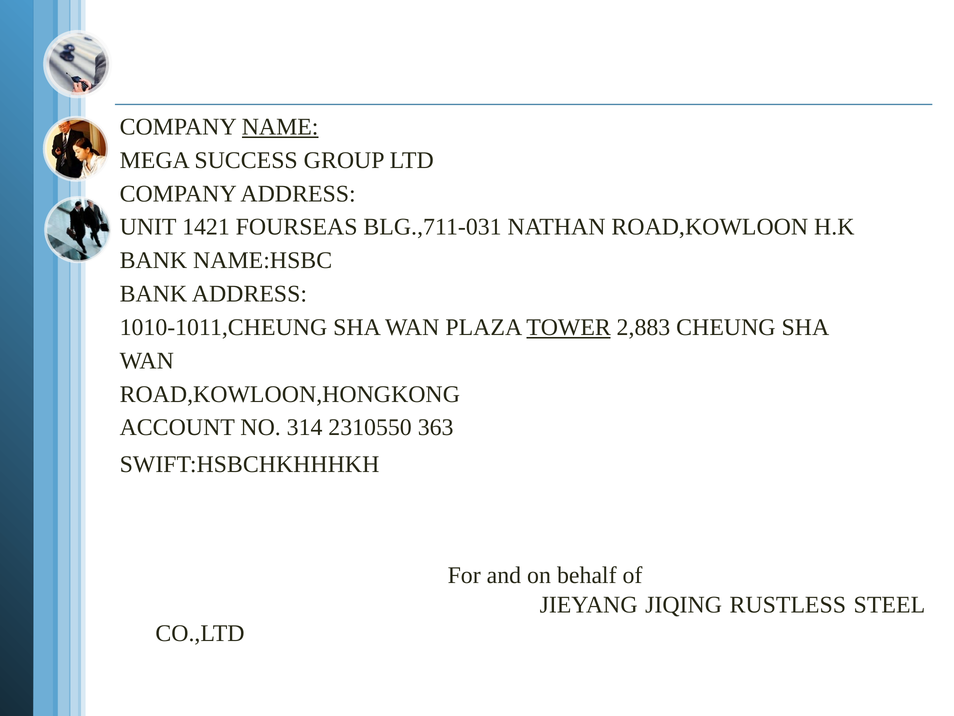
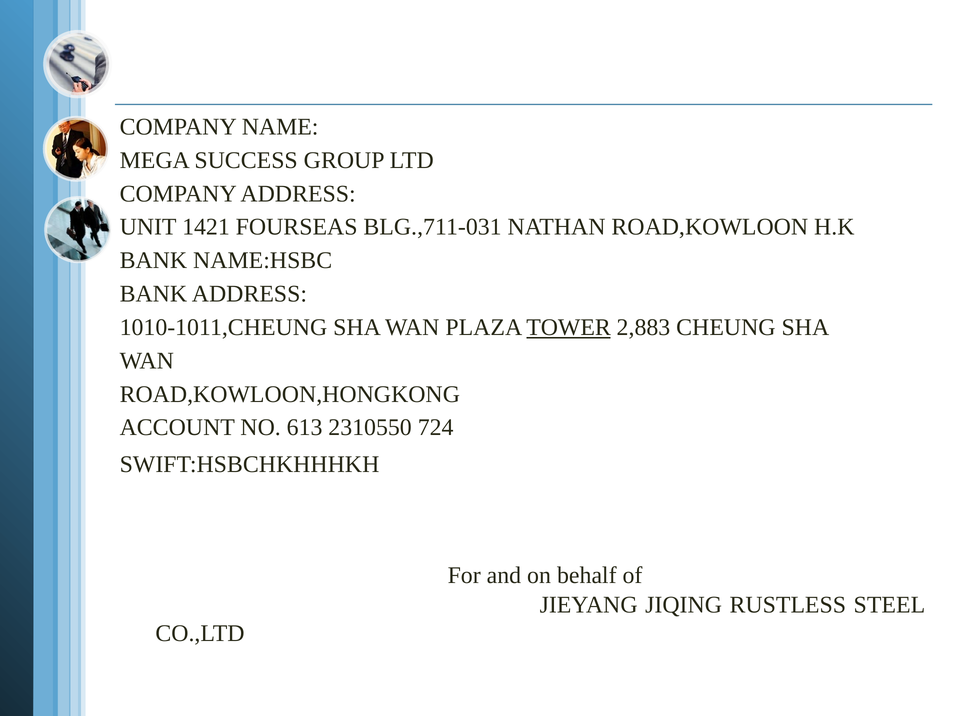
NAME underline: present -> none
314: 314 -> 613
363: 363 -> 724
